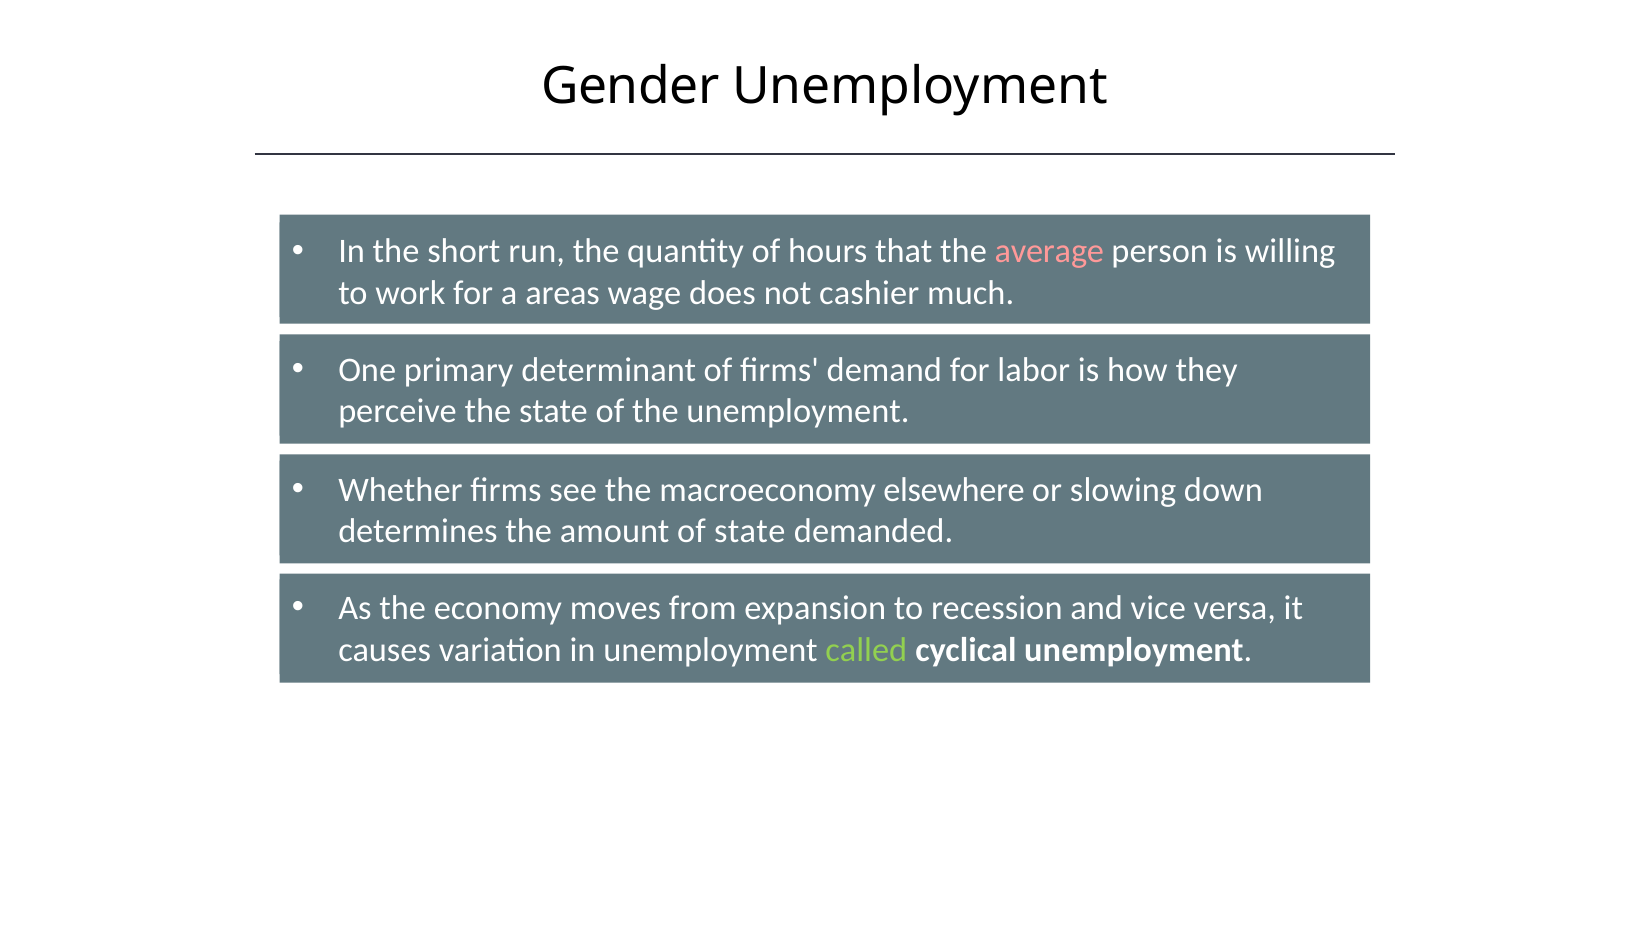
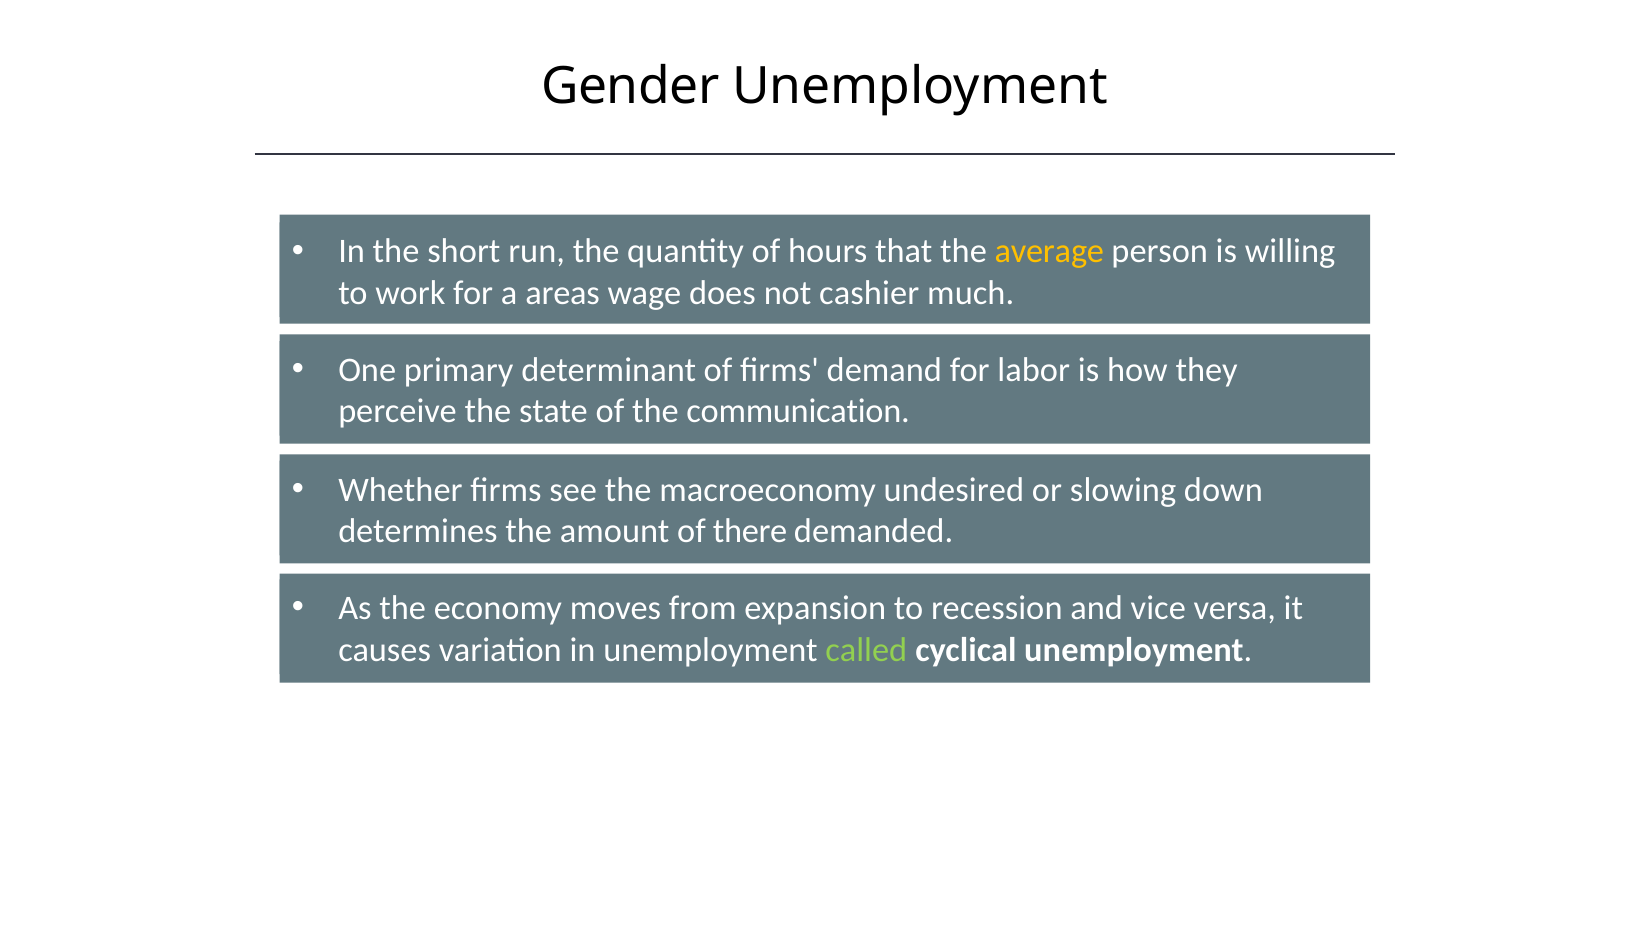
average colour: pink -> yellow
the unemployment: unemployment -> communication
elsewhere: elsewhere -> undesired
of state: state -> there
